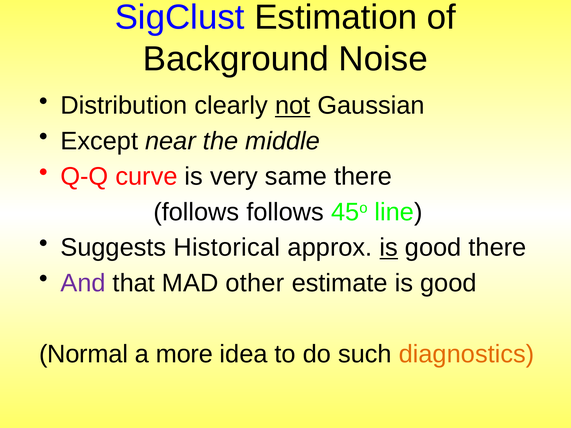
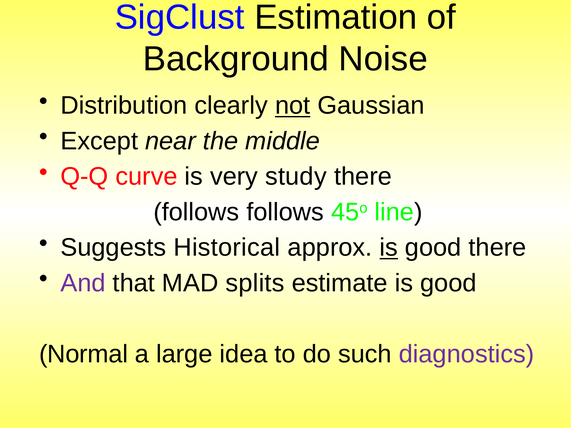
same: same -> study
other: other -> splits
more: more -> large
diagnostics colour: orange -> purple
